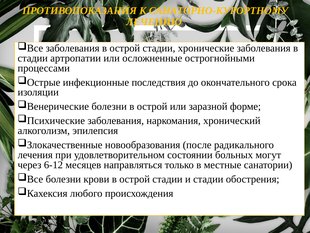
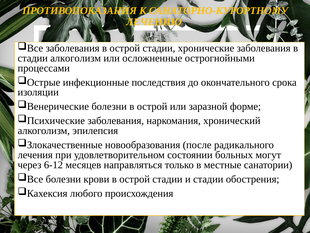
стадии артропатии: артропатии -> алкоголизм
